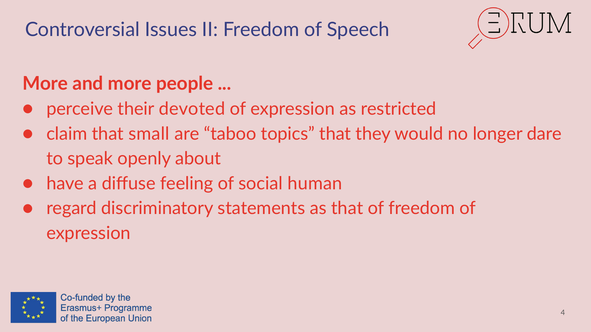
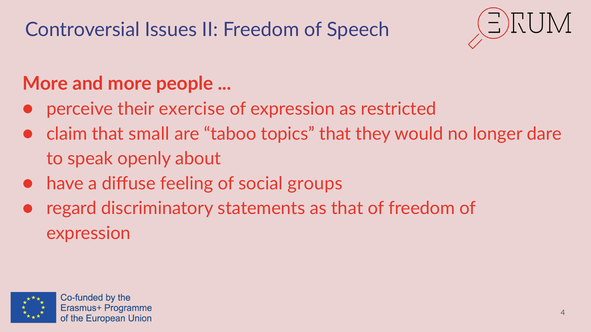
devoted: devoted -> exercise
human: human -> groups
